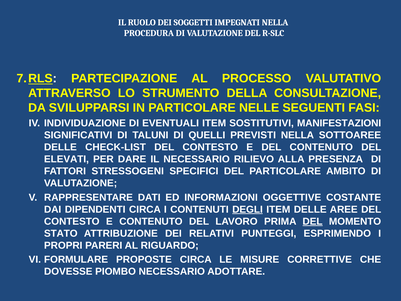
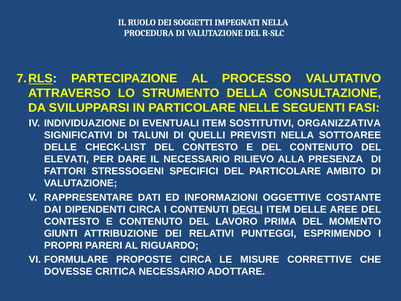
MANIFESTAZIONI: MANIFESTAZIONI -> ORGANIZZATIVA
DEL at (313, 221) underline: present -> none
STATO: STATO -> GIUNTI
PIOMBO: PIOMBO -> CRITICA
